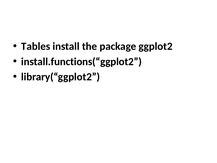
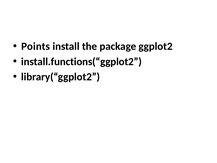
Tables: Tables -> Points
